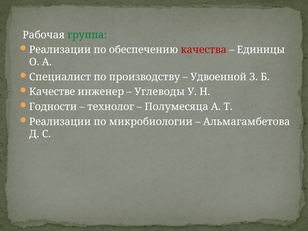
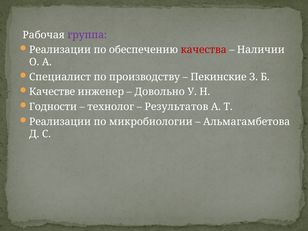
группа colour: green -> purple
Единицы: Единицы -> Наличии
Удвоенной: Удвоенной -> Пекинские
Углеводы: Углеводы -> Довольно
Полумесяца: Полумесяца -> Результатов
